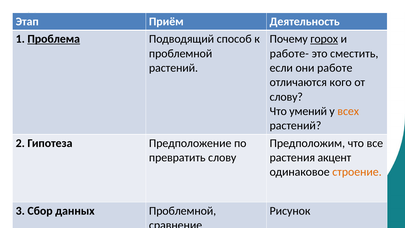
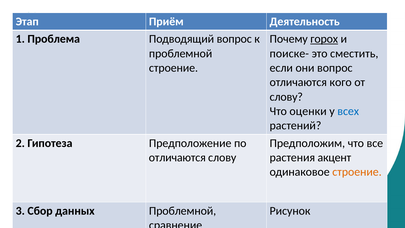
Проблема underline: present -> none
Подводящий способ: способ -> вопрос
работе-: работе- -> поиске-
растений at (174, 68): растений -> строение
они работе: работе -> вопрос
умений: умений -> оценки
всех colour: orange -> blue
превратить at (177, 158): превратить -> отличаются
